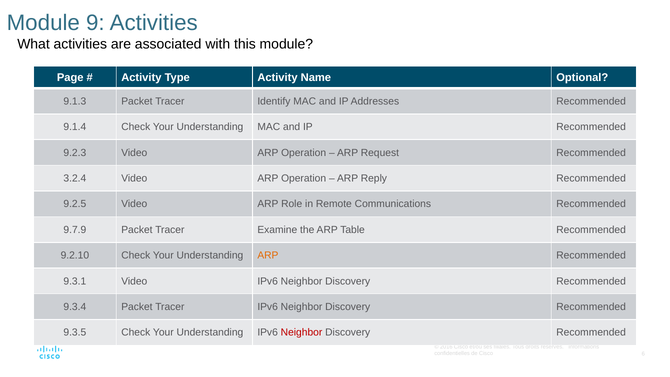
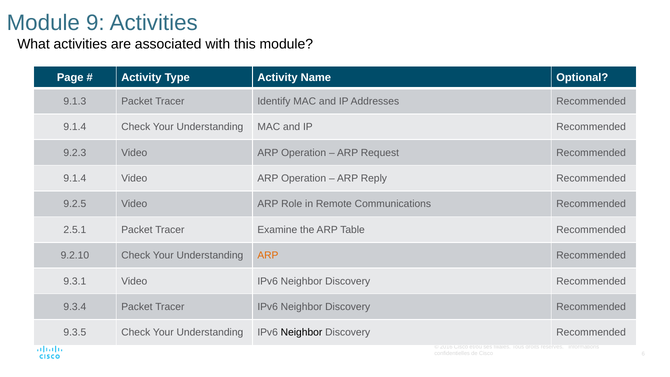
3.2.4 at (75, 178): 3.2.4 -> 9.1.4
9.7.9: 9.7.9 -> 2.5.1
Neighbor at (302, 332) colour: red -> black
